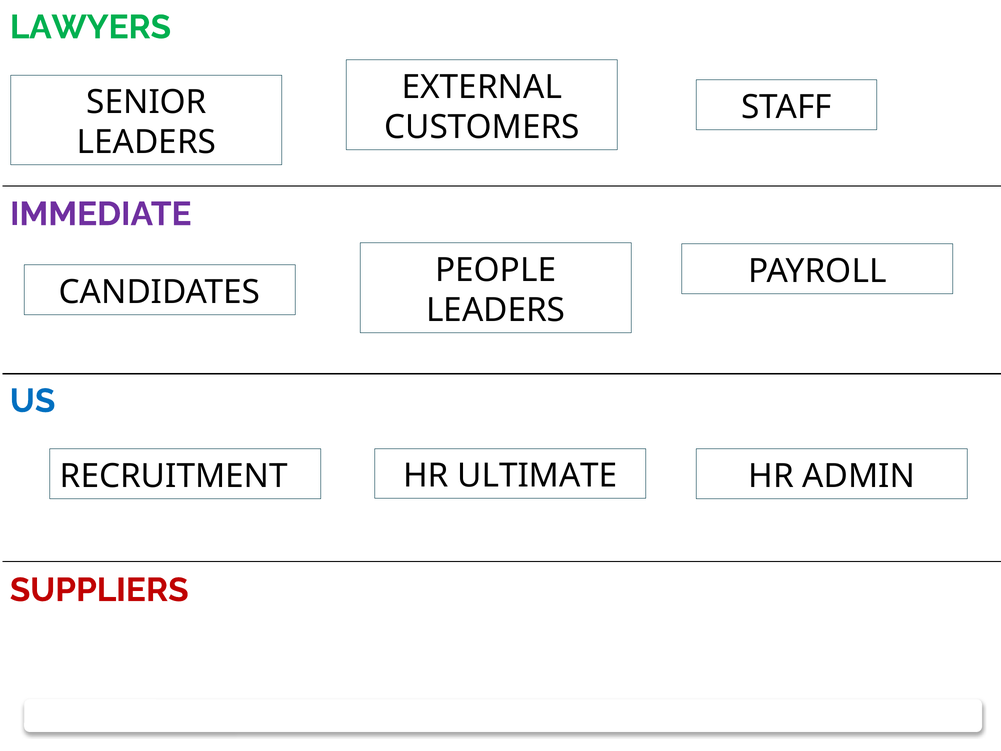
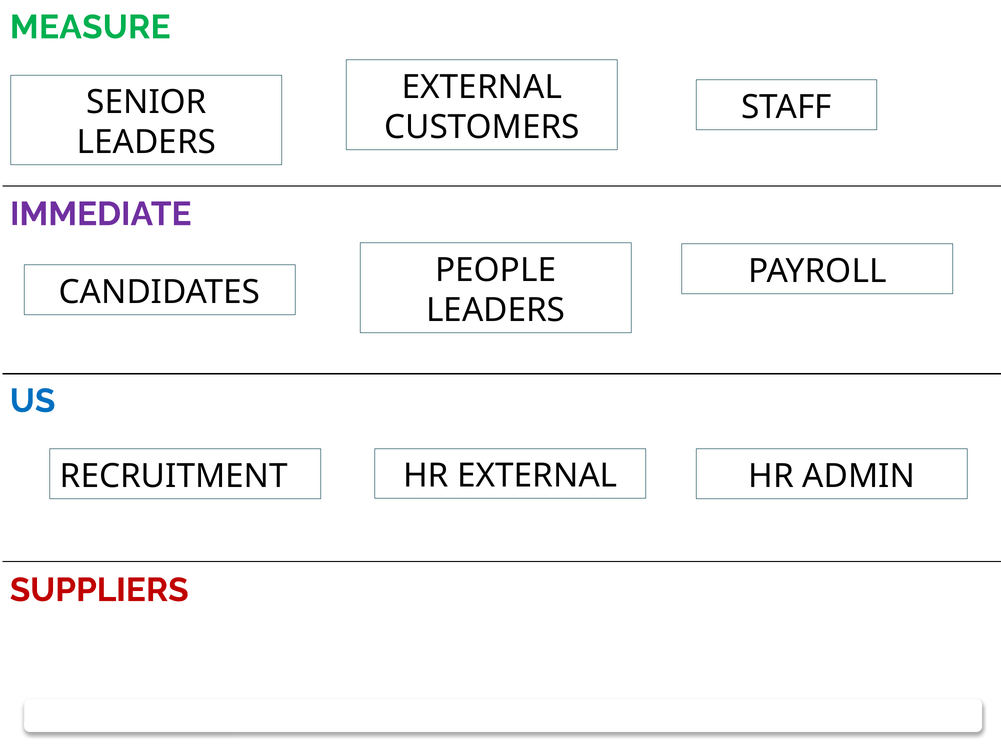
LAWYERS at (90, 27): LAWYERS -> MEASURE
HR ULTIMATE: ULTIMATE -> EXTERNAL
